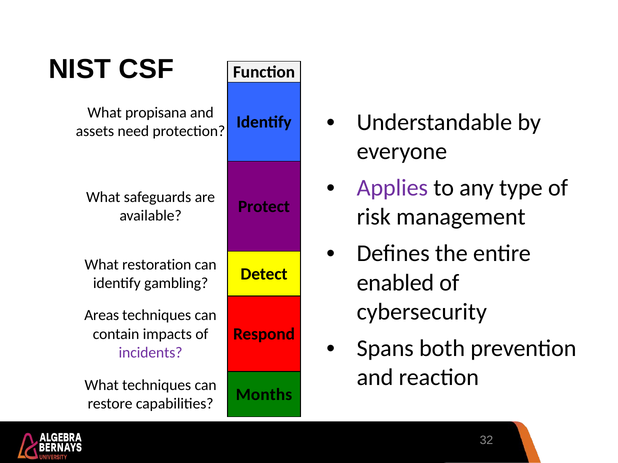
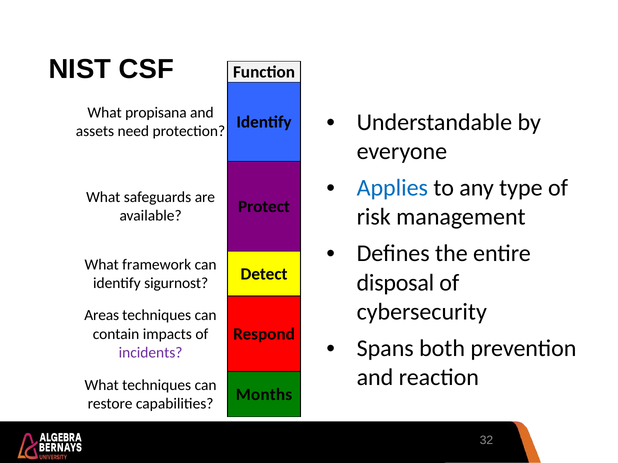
Applies colour: purple -> blue
restoration: restoration -> framework
enabled: enabled -> disposal
gambling: gambling -> sigurnost
